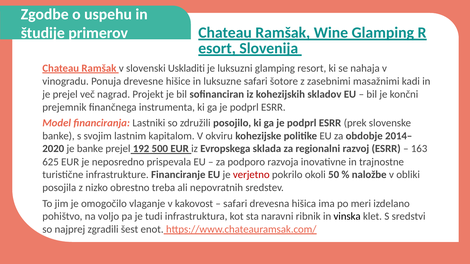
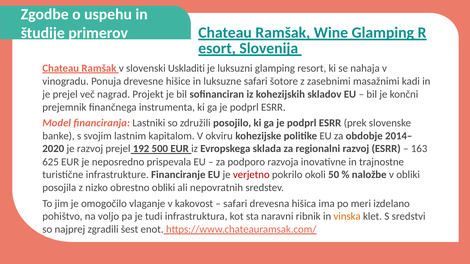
je banke: banke -> razvoj
obrestno treba: treba -> obliki
vinska colour: black -> orange
